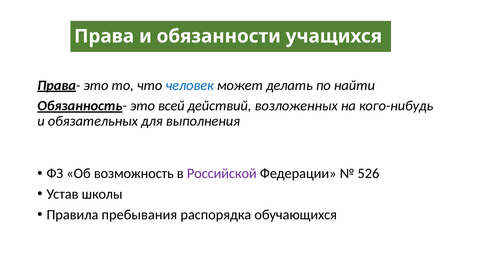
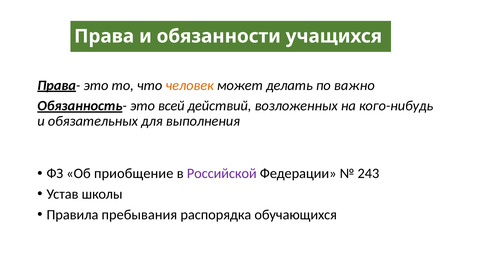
человек colour: blue -> orange
найти: найти -> важно
возможность: возможность -> приобщение
526: 526 -> 243
